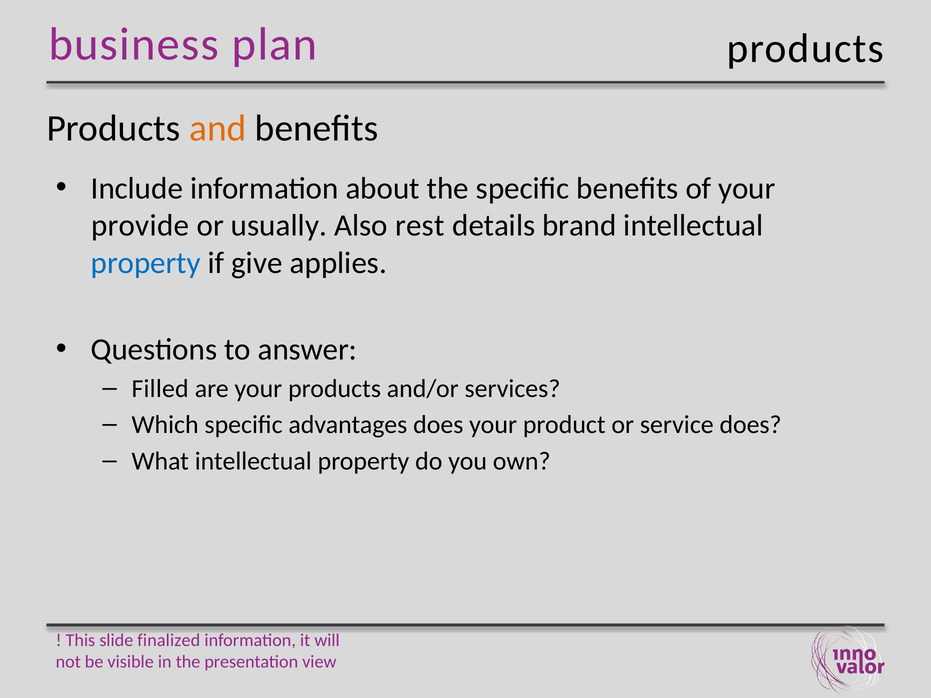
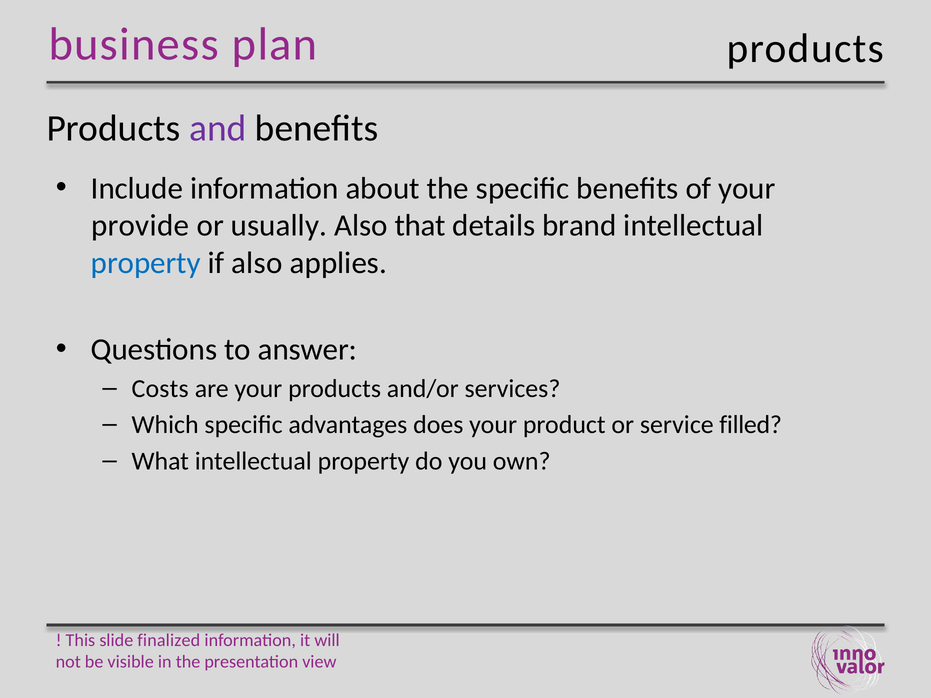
and colour: orange -> purple
rest: rest -> that
if give: give -> also
Filled: Filled -> Costs
service does: does -> filled
